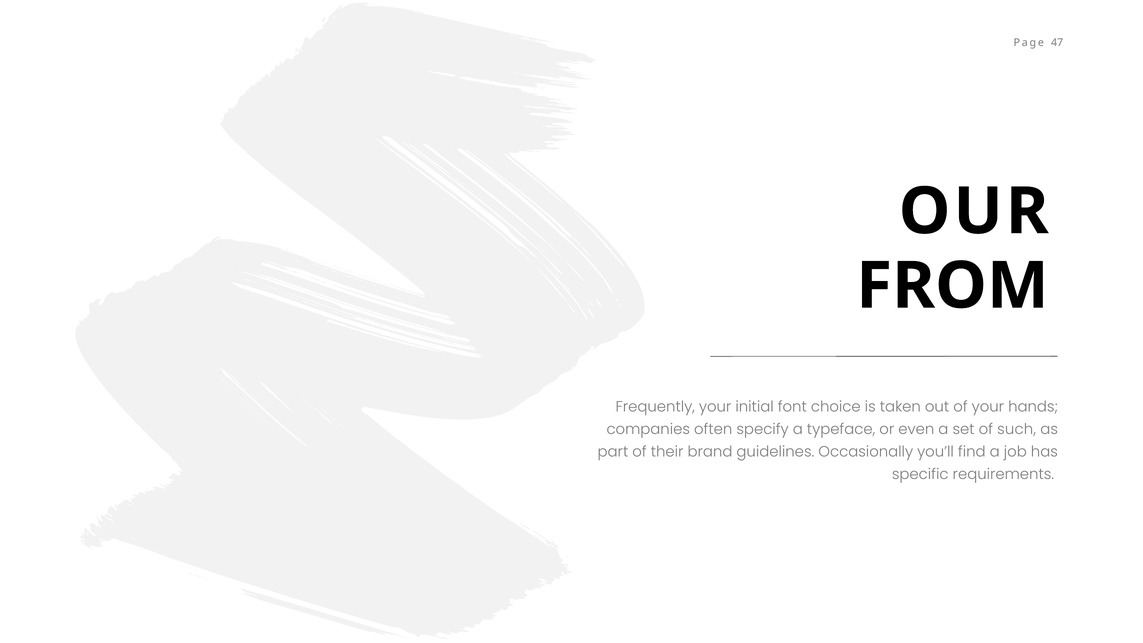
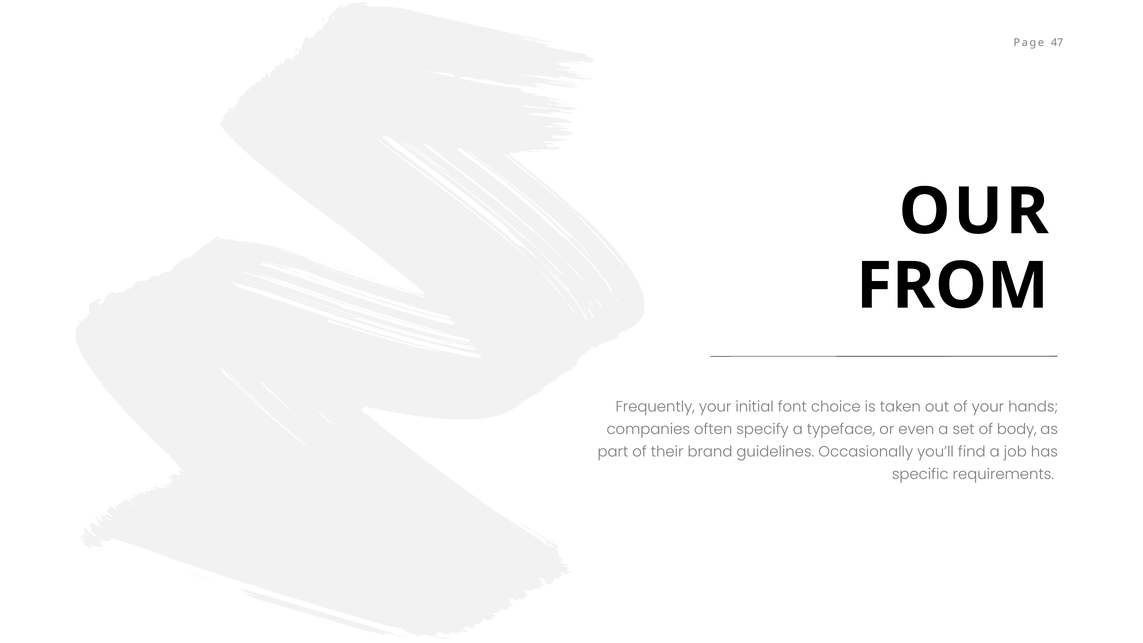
such: such -> body
